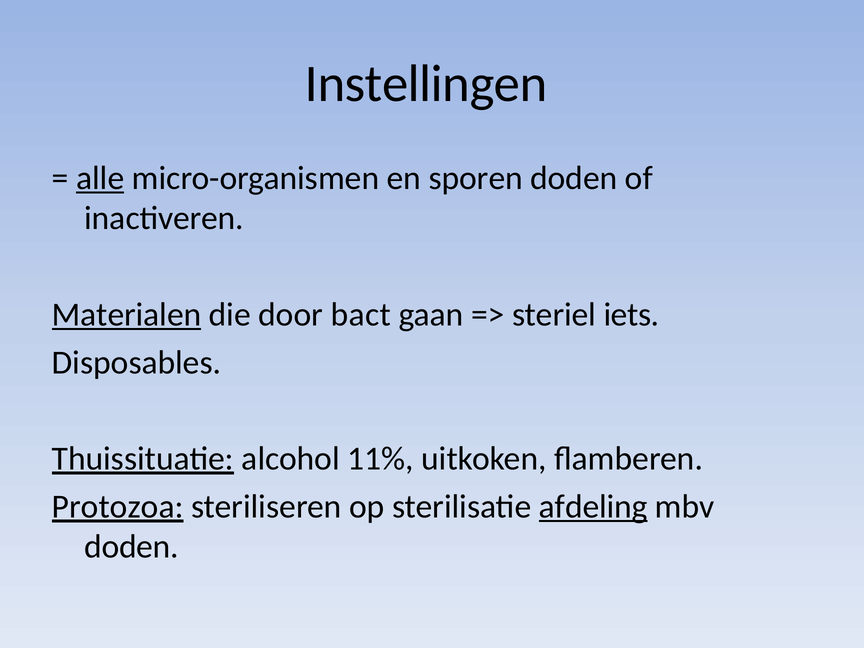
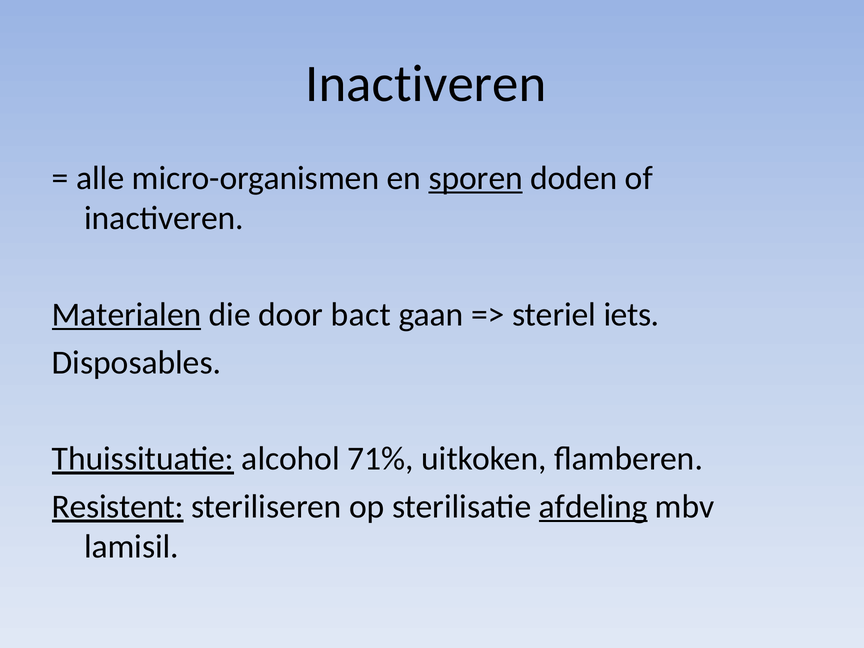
Instellingen at (426, 84): Instellingen -> Inactiveren
alle underline: present -> none
sporen underline: none -> present
11%: 11% -> 71%
Protozoa: Protozoa -> Resistent
doden at (132, 547): doden -> lamisil
